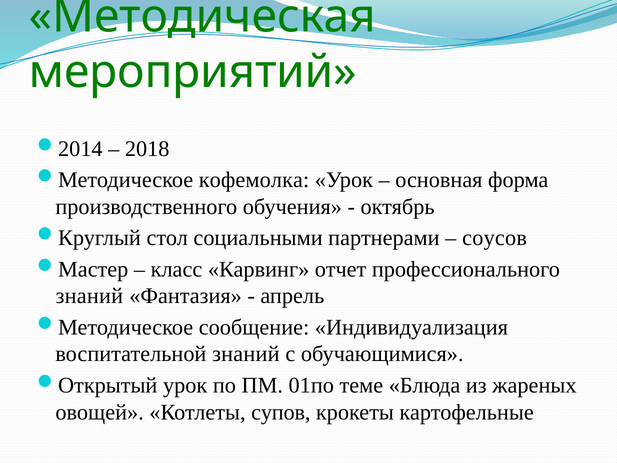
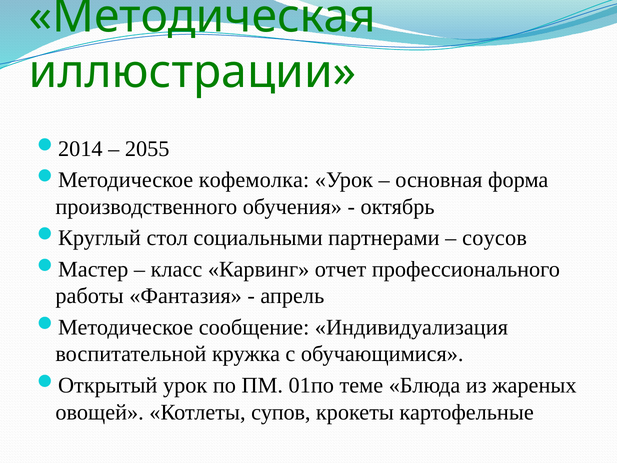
мероприятий: мероприятий -> иллюстрации
2018: 2018 -> 2055
знаний at (89, 296): знаний -> работы
воспитательной знаний: знаний -> кружка
